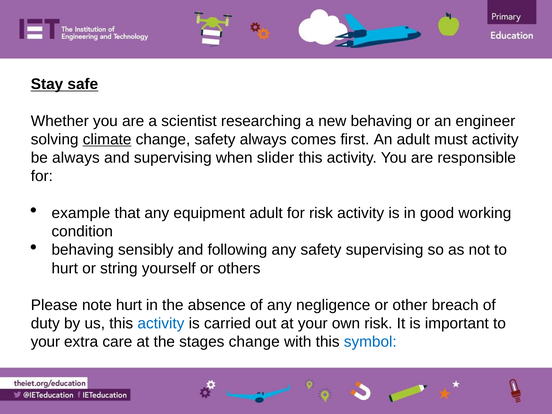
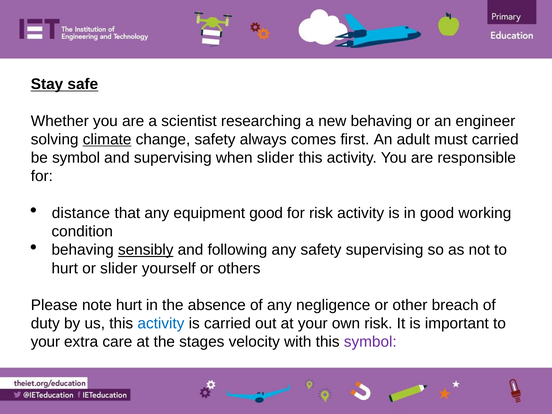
must activity: activity -> carried
be always: always -> symbol
example: example -> distance
equipment adult: adult -> good
sensibly underline: none -> present
or string: string -> slider
stages change: change -> velocity
symbol at (370, 342) colour: blue -> purple
